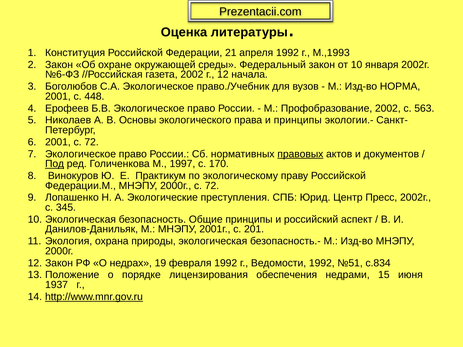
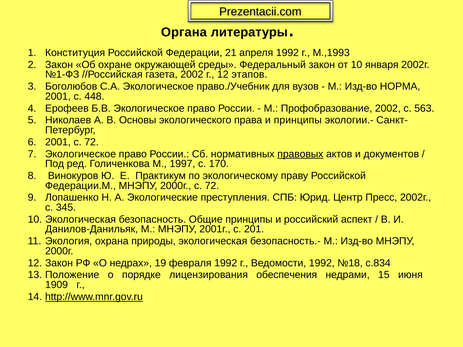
Оценка: Оценка -> Органа
№6-ФЗ: №6-ФЗ -> №1-ФЗ
начала: начала -> этапов
Под underline: present -> none
№51: №51 -> №18
1937: 1937 -> 1909
